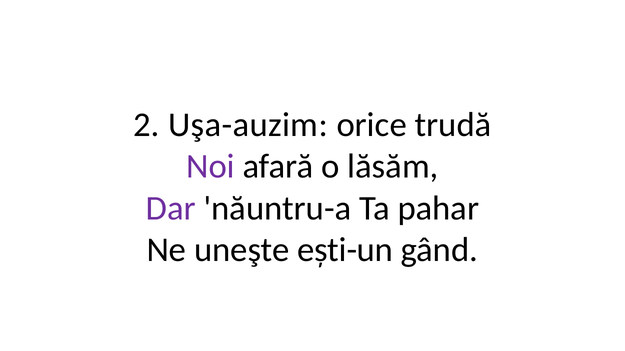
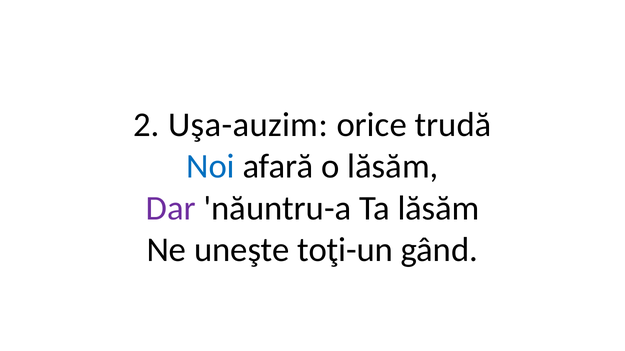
Noi colour: purple -> blue
Ta pahar: pahar -> lăsăm
ești-un: ești-un -> toţi-un
